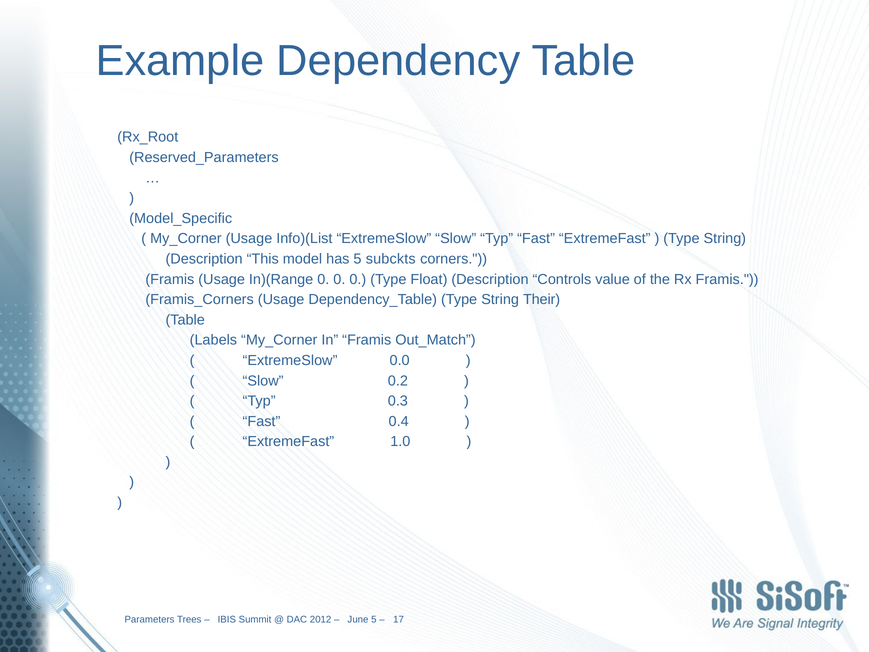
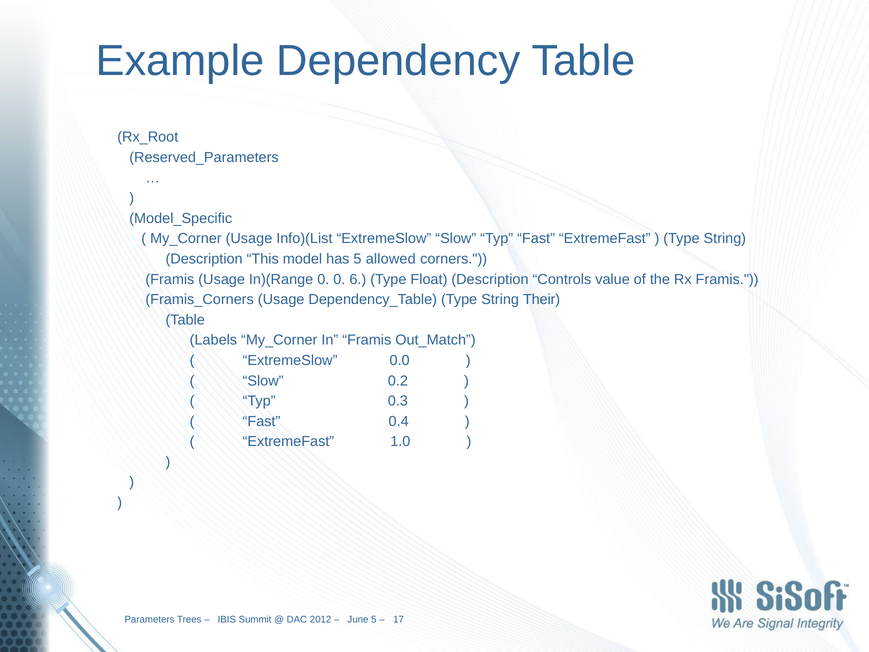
subckts: subckts -> allowed
0 0 0: 0 -> 6
